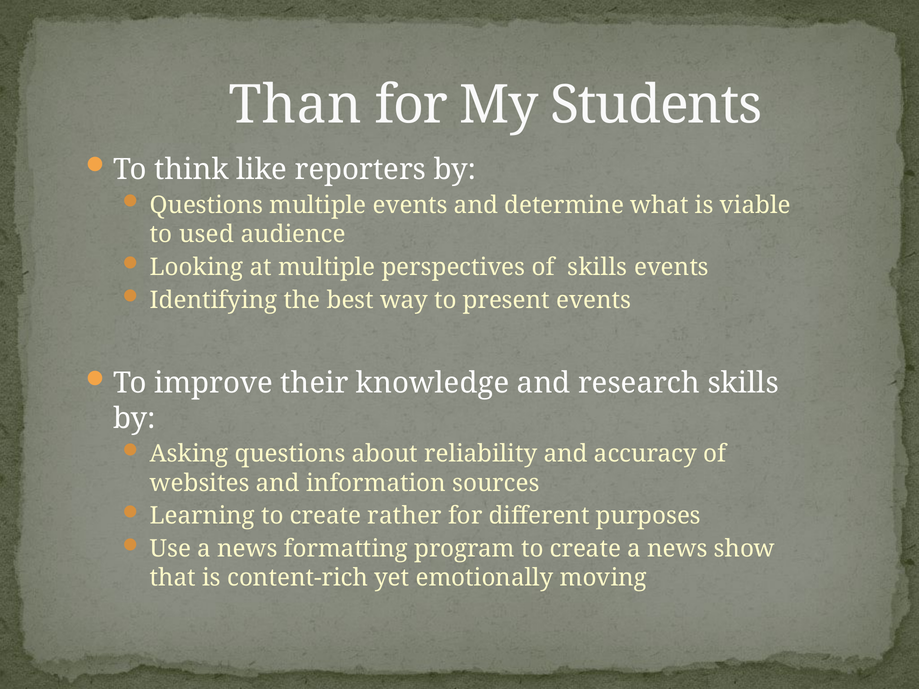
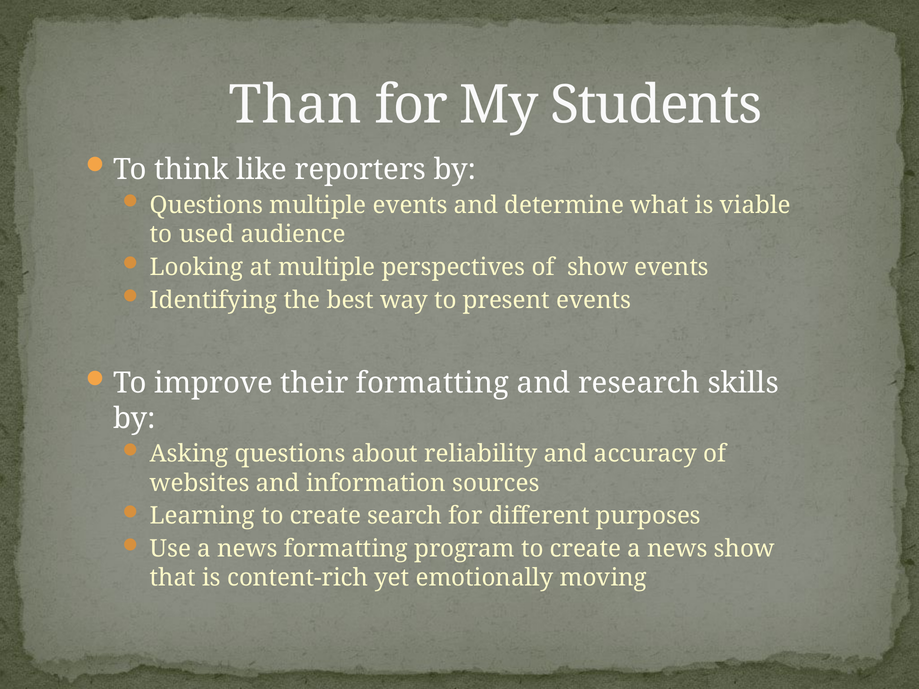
of skills: skills -> show
their knowledge: knowledge -> formatting
rather: rather -> search
